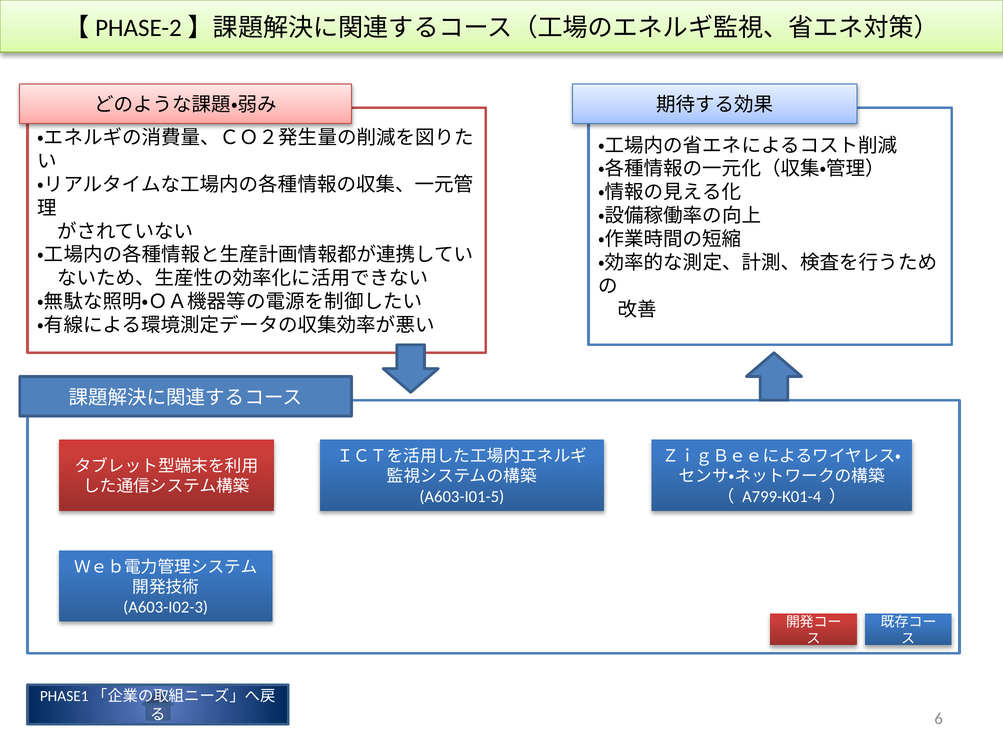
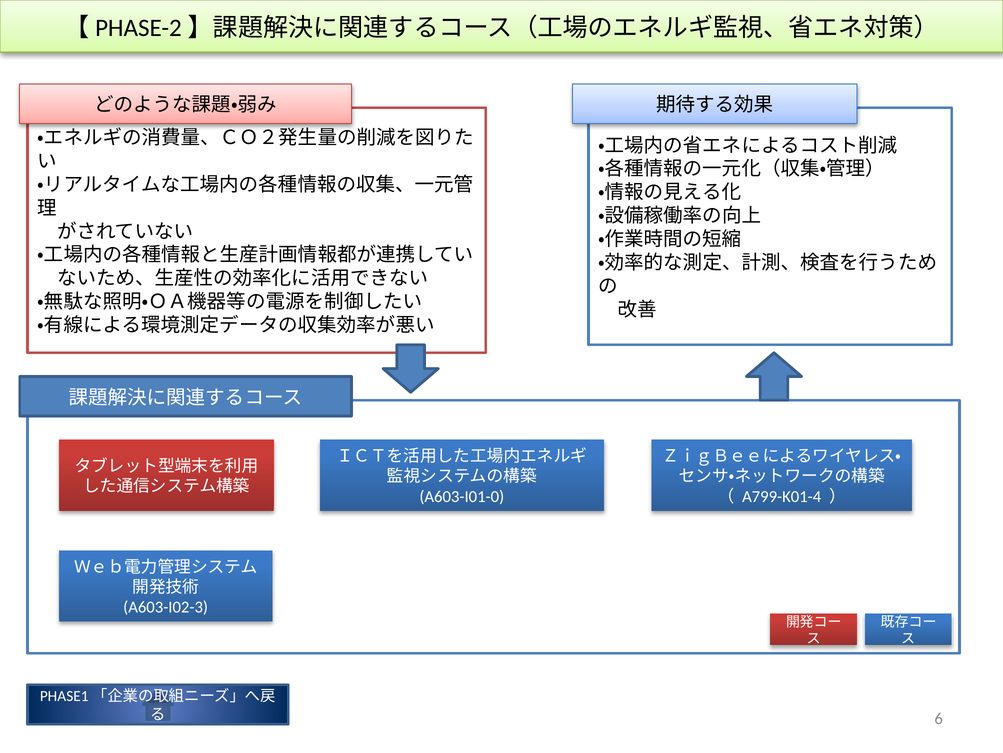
A603-I01-5: A603-I01-5 -> A603-I01-0
